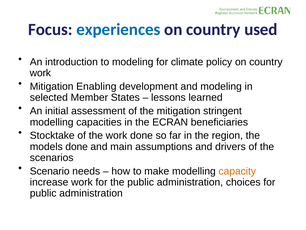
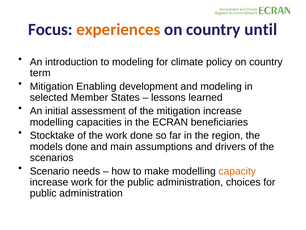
experiences colour: blue -> orange
used: used -> until
work at (40, 73): work -> term
mitigation stringent: stringent -> increase
